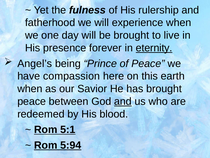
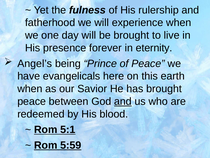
eternity underline: present -> none
compassion: compassion -> evangelicals
5:94: 5:94 -> 5:59
